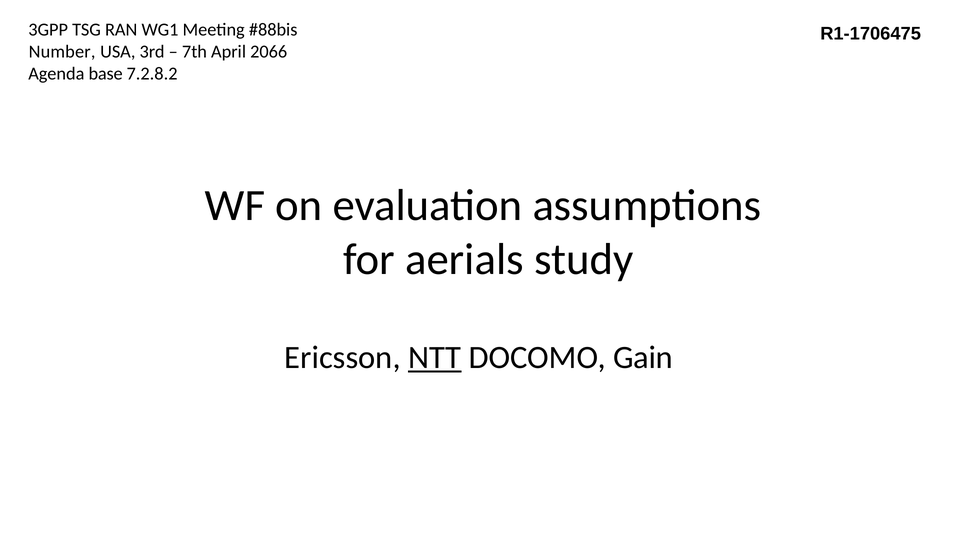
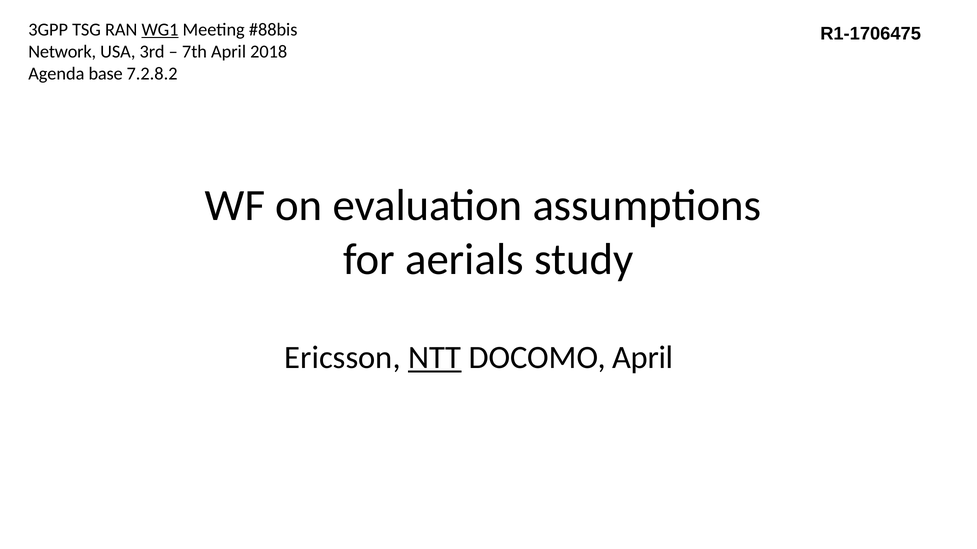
WG1 underline: none -> present
Number: Number -> Network
2066: 2066 -> 2018
DOCOMO Gain: Gain -> April
